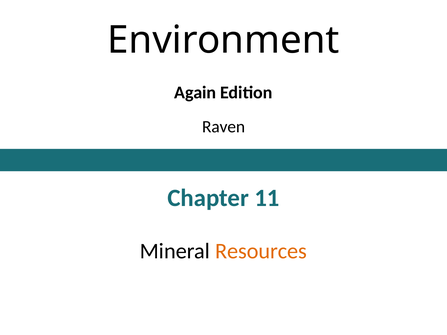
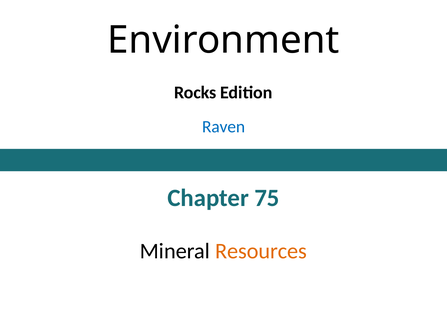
Again: Again -> Rocks
Raven colour: black -> blue
11: 11 -> 75
